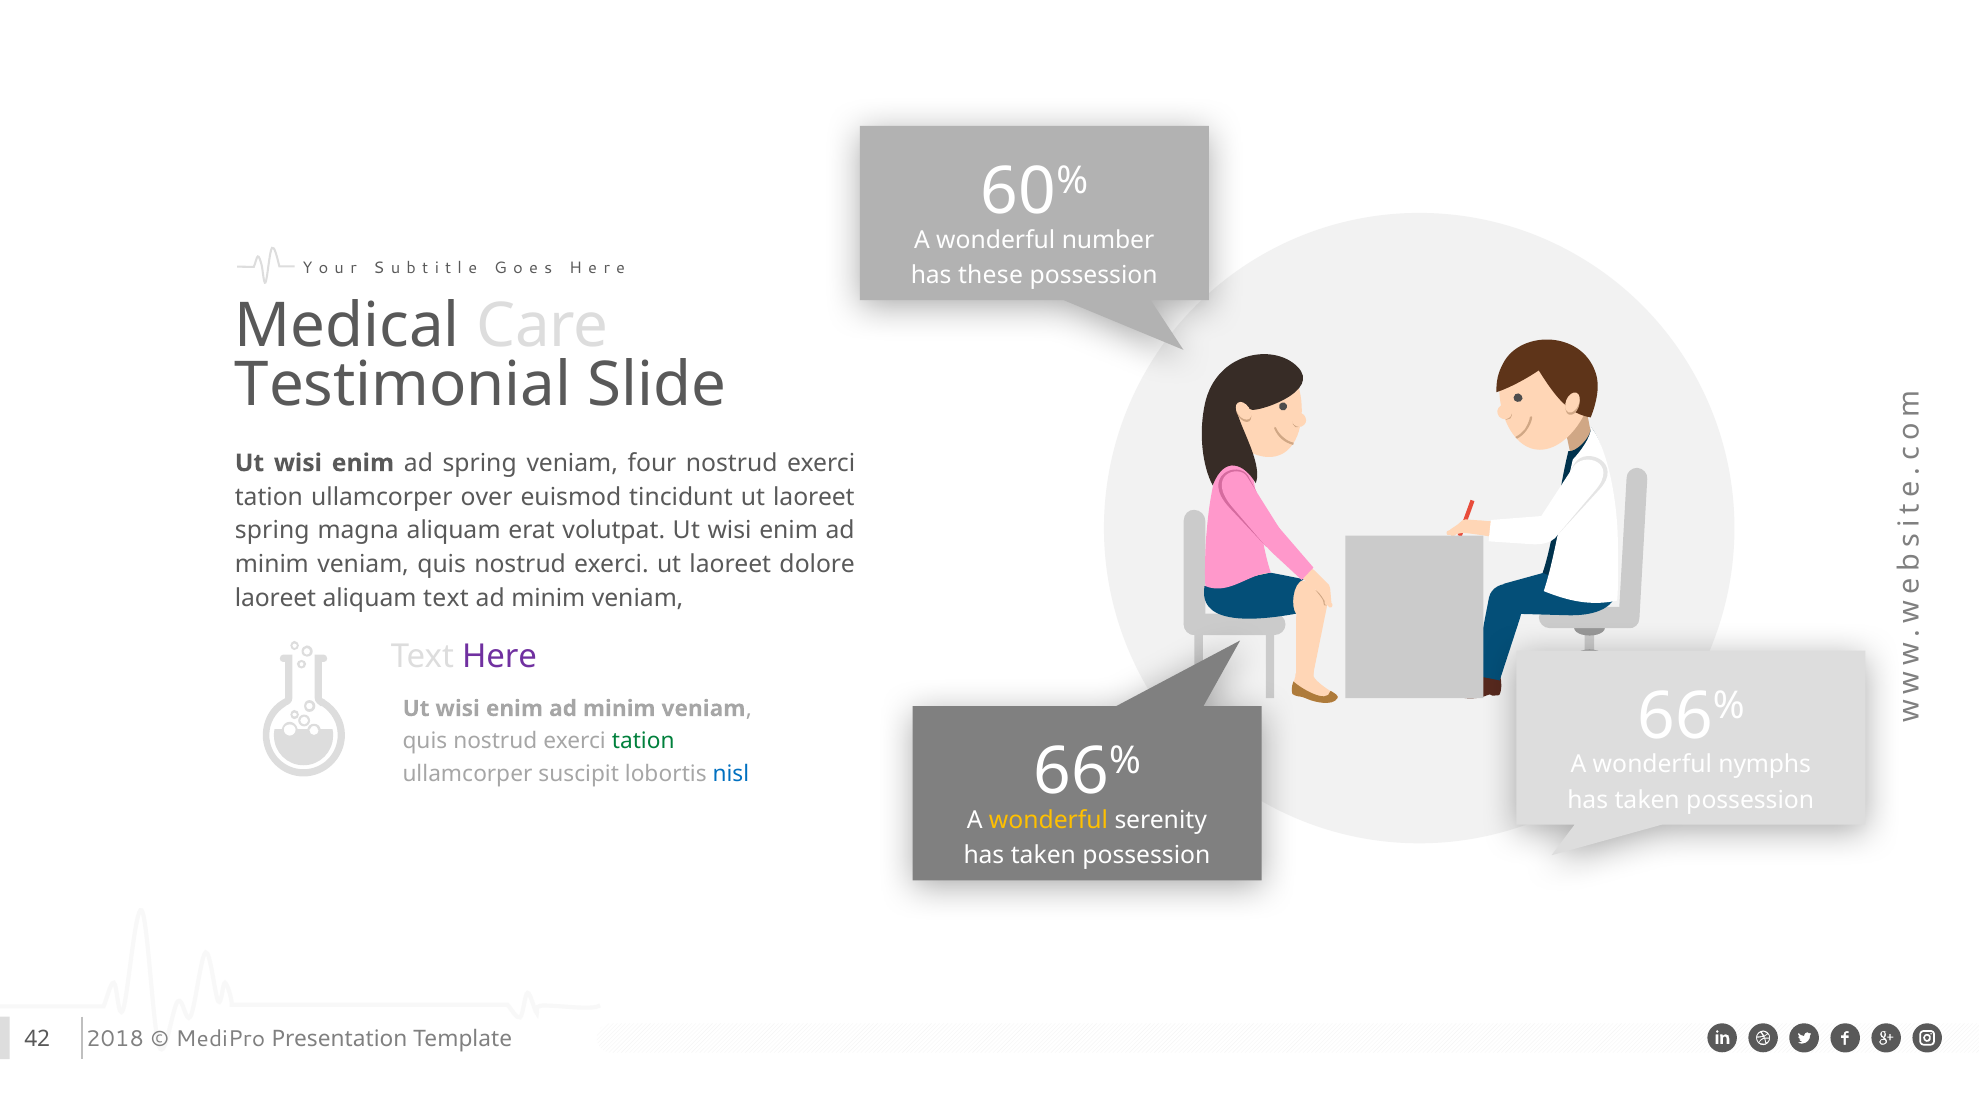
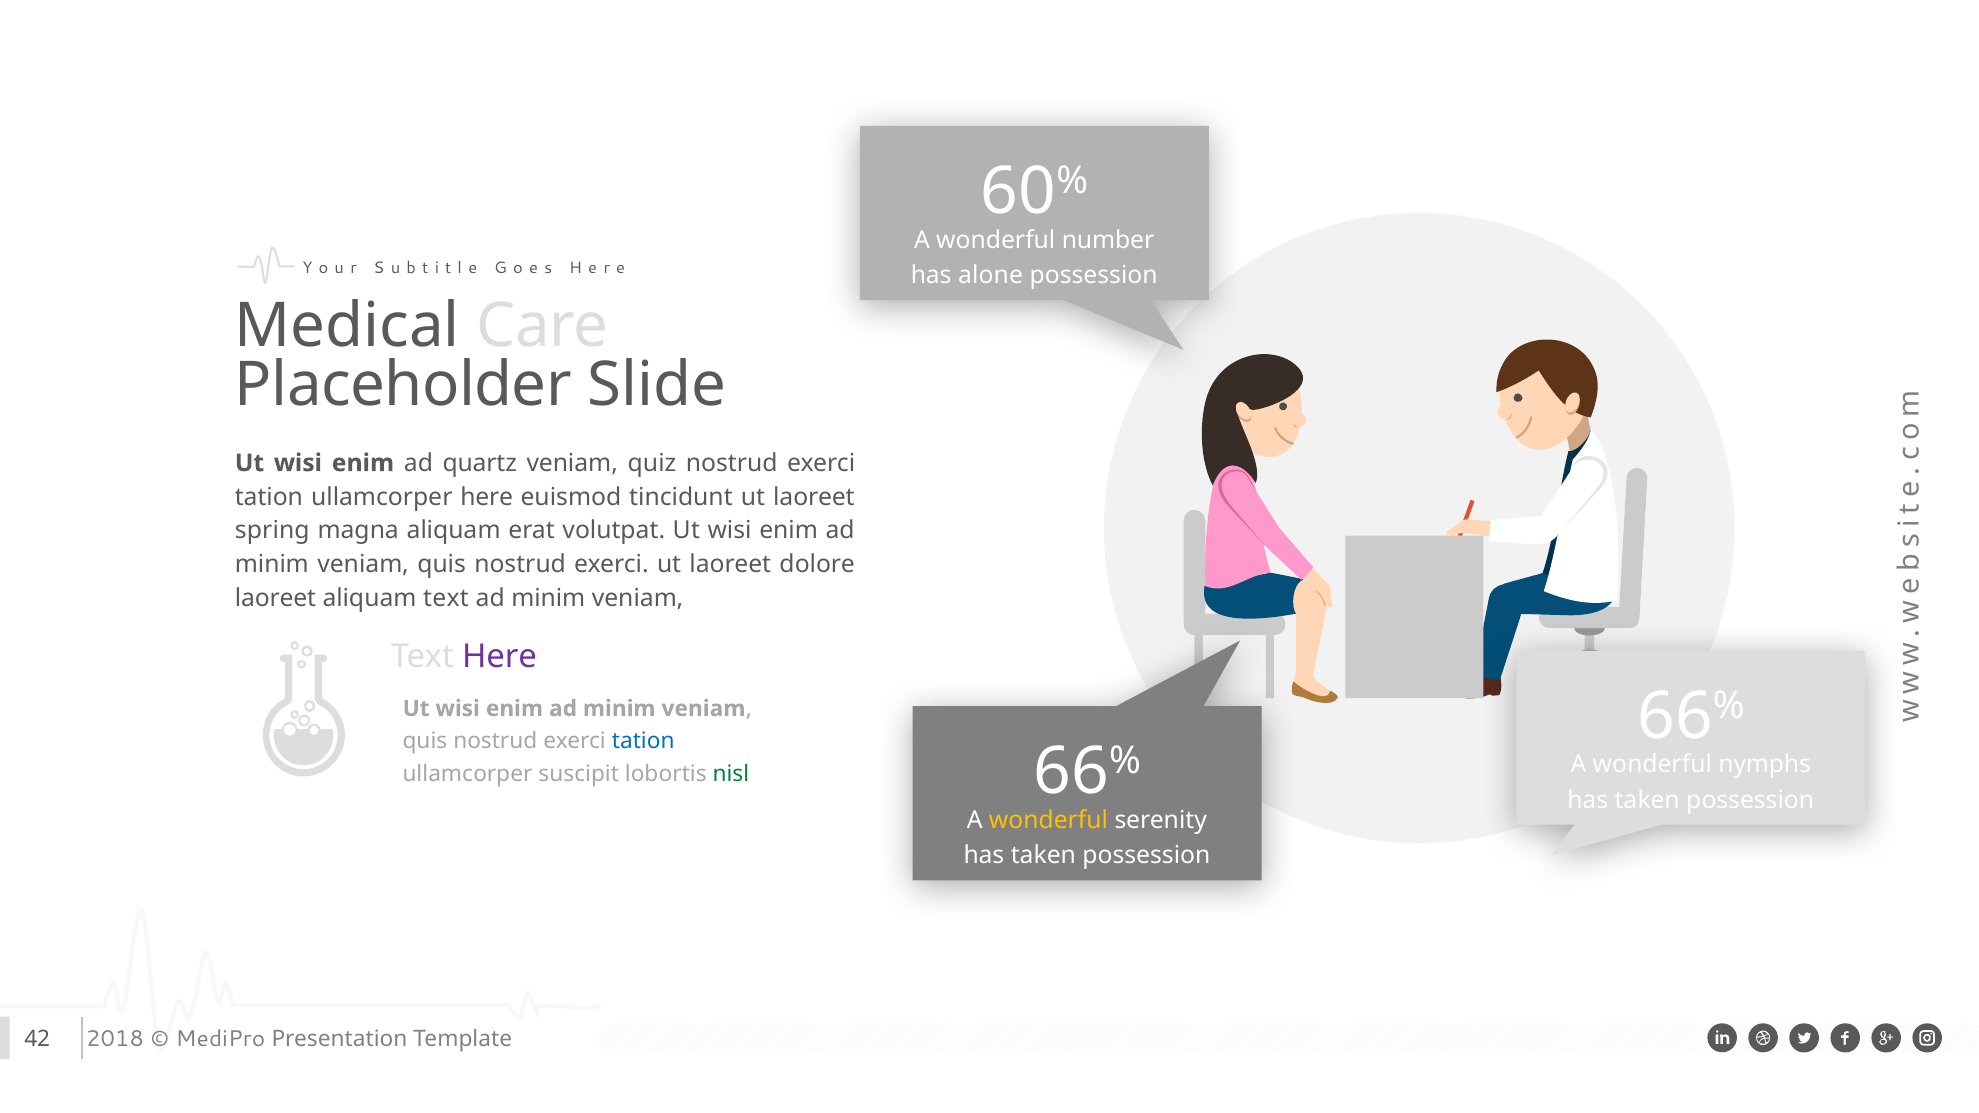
these: these -> alone
Testimonial: Testimonial -> Placeholder
ad spring: spring -> quartz
four: four -> quiz
ullamcorper over: over -> here
tation at (643, 741) colour: green -> blue
nisl colour: blue -> green
